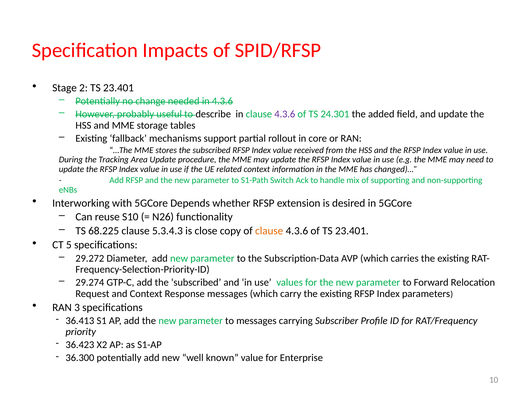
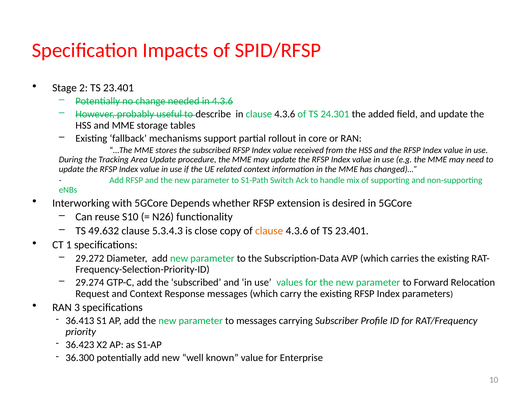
4.3.6 at (285, 114) colour: purple -> black
68.225: 68.225 -> 49.632
5: 5 -> 1
